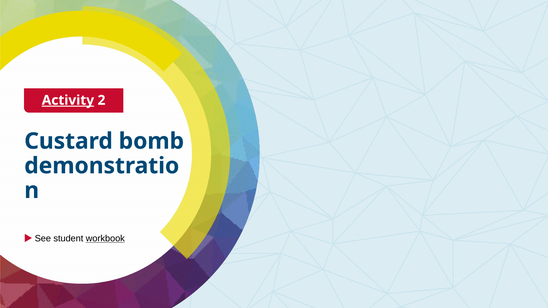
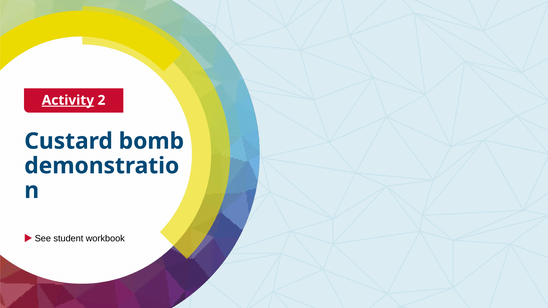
workbook underline: present -> none
